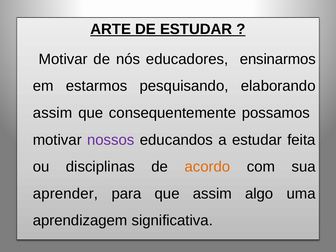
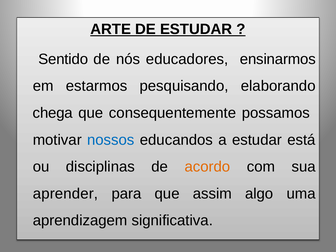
Motivar at (63, 59): Motivar -> Sentido
assim at (53, 113): assim -> chega
nossos colour: purple -> blue
feita: feita -> está
